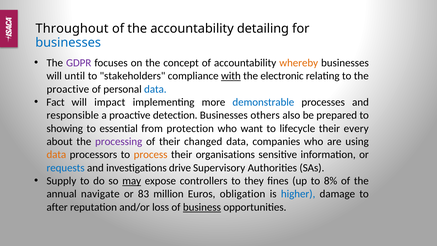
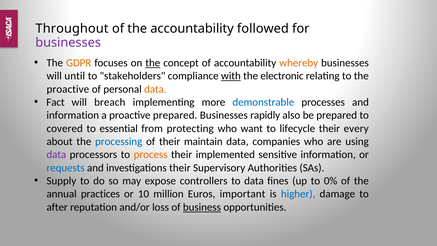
detailing: detailing -> followed
businesses at (68, 43) colour: blue -> purple
GDPR colour: purple -> orange
the at (153, 63) underline: none -> present
data at (155, 89) colour: blue -> orange
impact: impact -> breach
responsible at (73, 115): responsible -> information
proactive detection: detection -> prepared
others: others -> rapidly
showing: showing -> covered
protection: protection -> protecting
processing colour: purple -> blue
changed: changed -> maintain
data at (56, 155) colour: orange -> purple
organisations: organisations -> implemented
investigations drive: drive -> their
may underline: present -> none
to they: they -> data
8%: 8% -> 0%
navigate: navigate -> practices
83: 83 -> 10
obligation: obligation -> important
